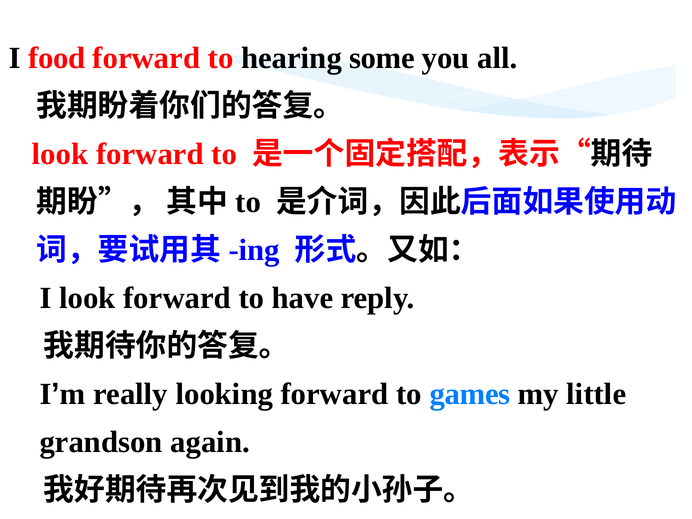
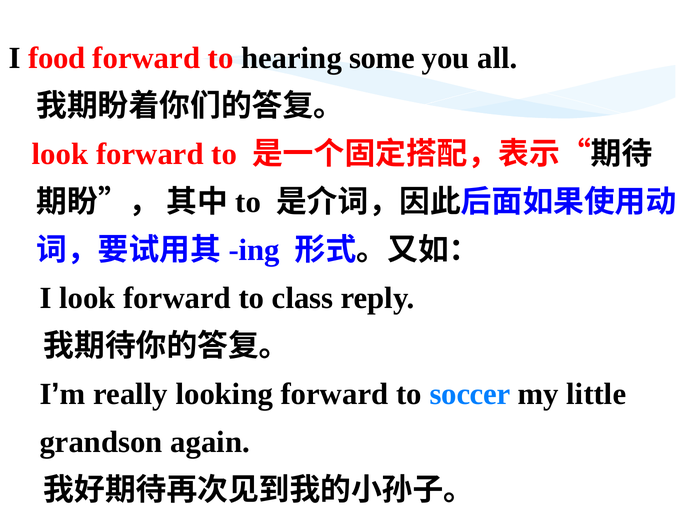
have: have -> class
games: games -> soccer
